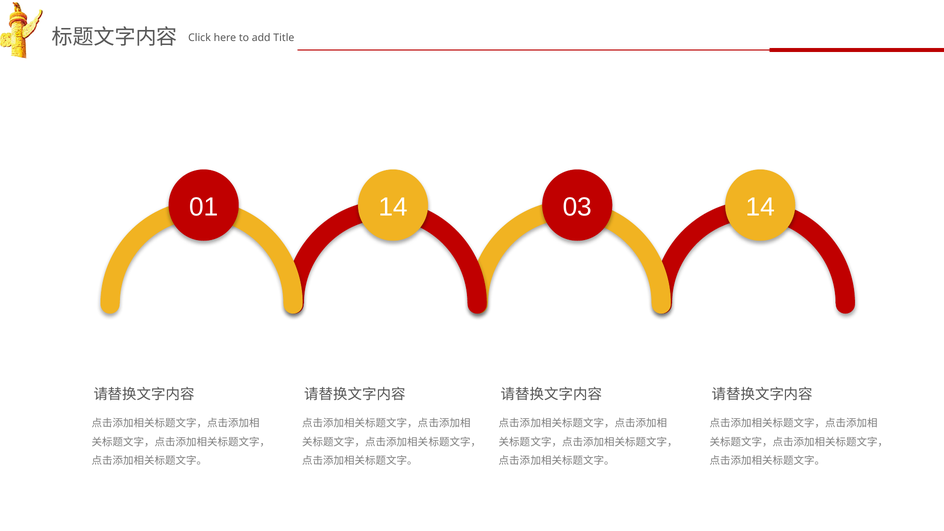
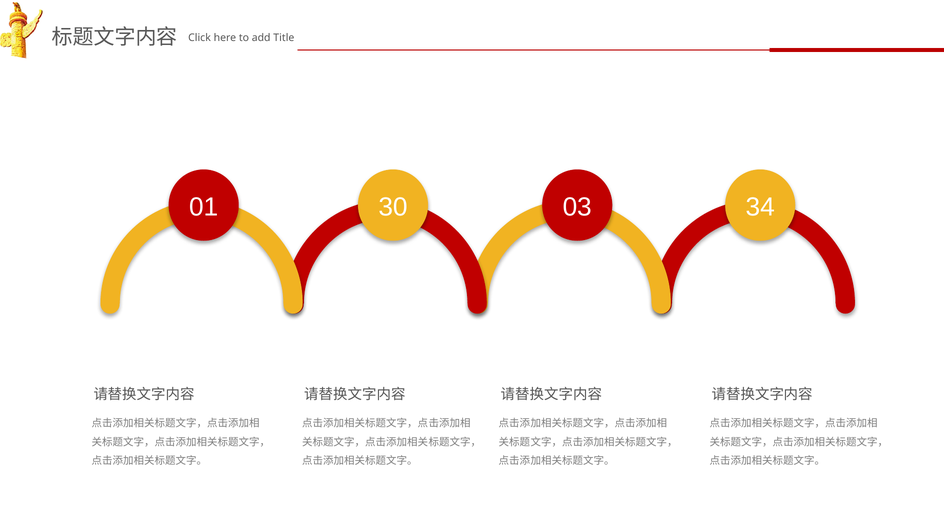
01 14: 14 -> 30
03 14: 14 -> 34
